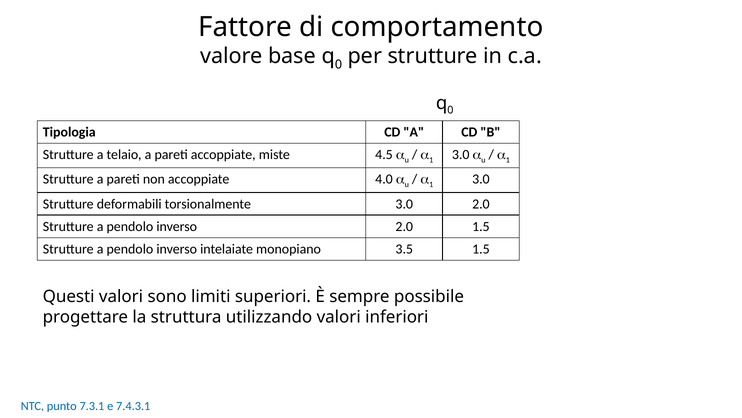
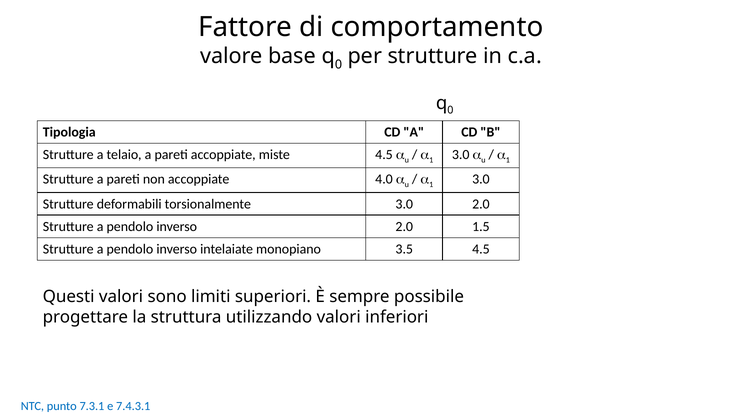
3.5 1.5: 1.5 -> 4.5
